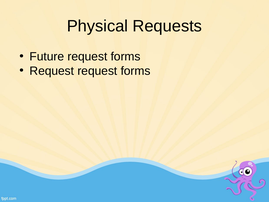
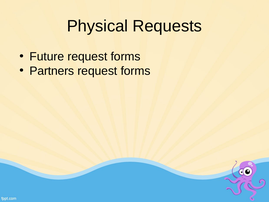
Request at (52, 71): Request -> Partners
